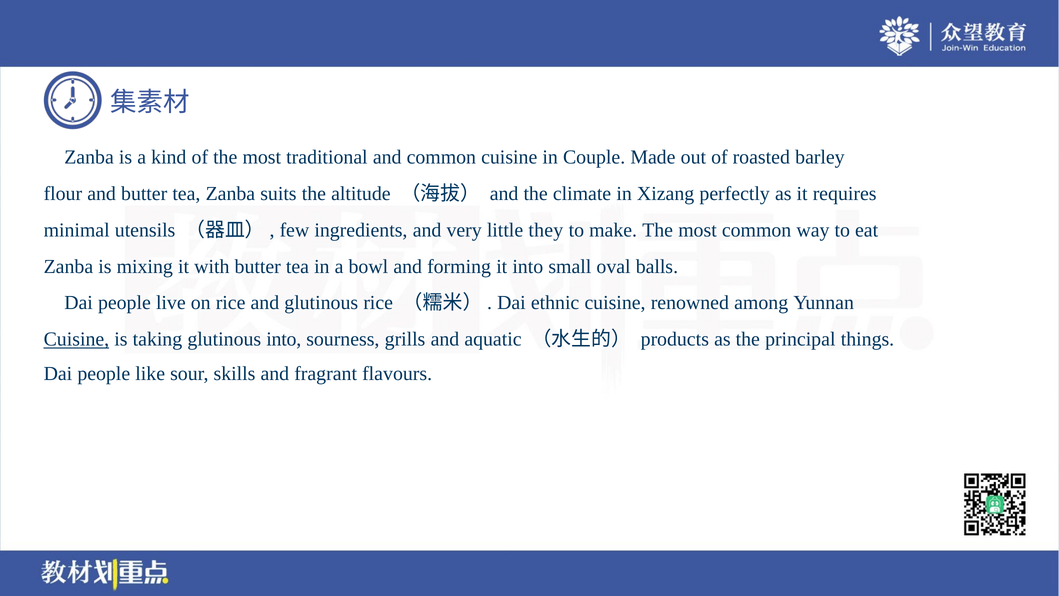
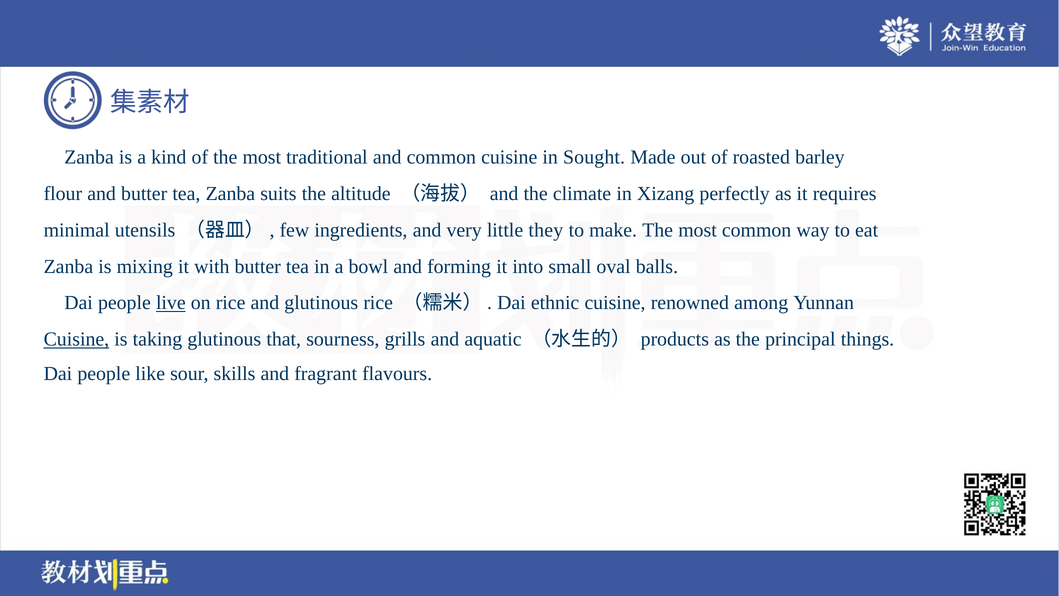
Couple: Couple -> Sought
live underline: none -> present
glutinous into: into -> that
